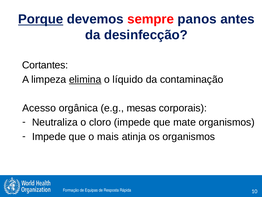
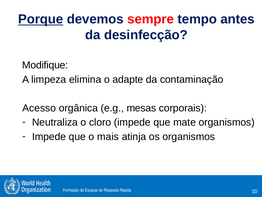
panos: panos -> tempo
Cortantes: Cortantes -> Modifique
elimina underline: present -> none
líquido: líquido -> adapte
